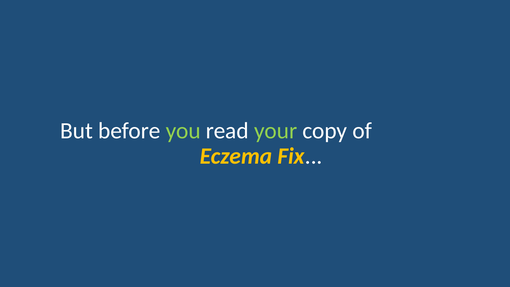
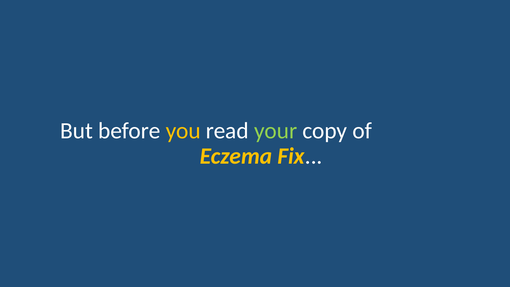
you colour: light green -> yellow
